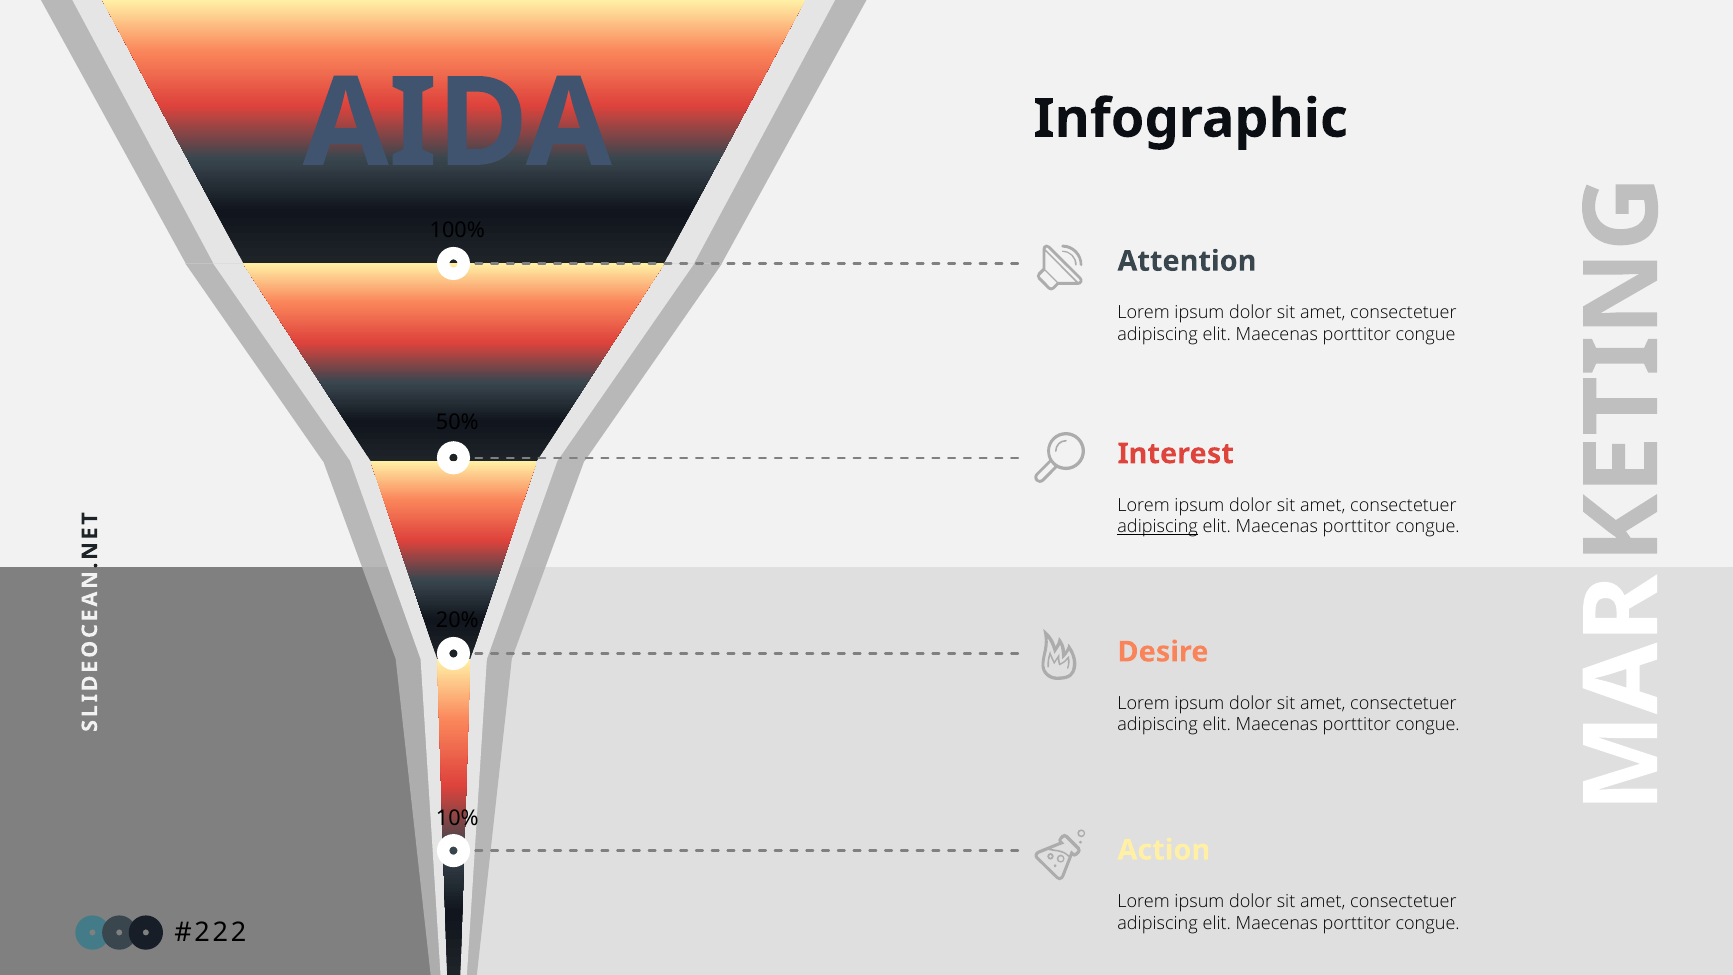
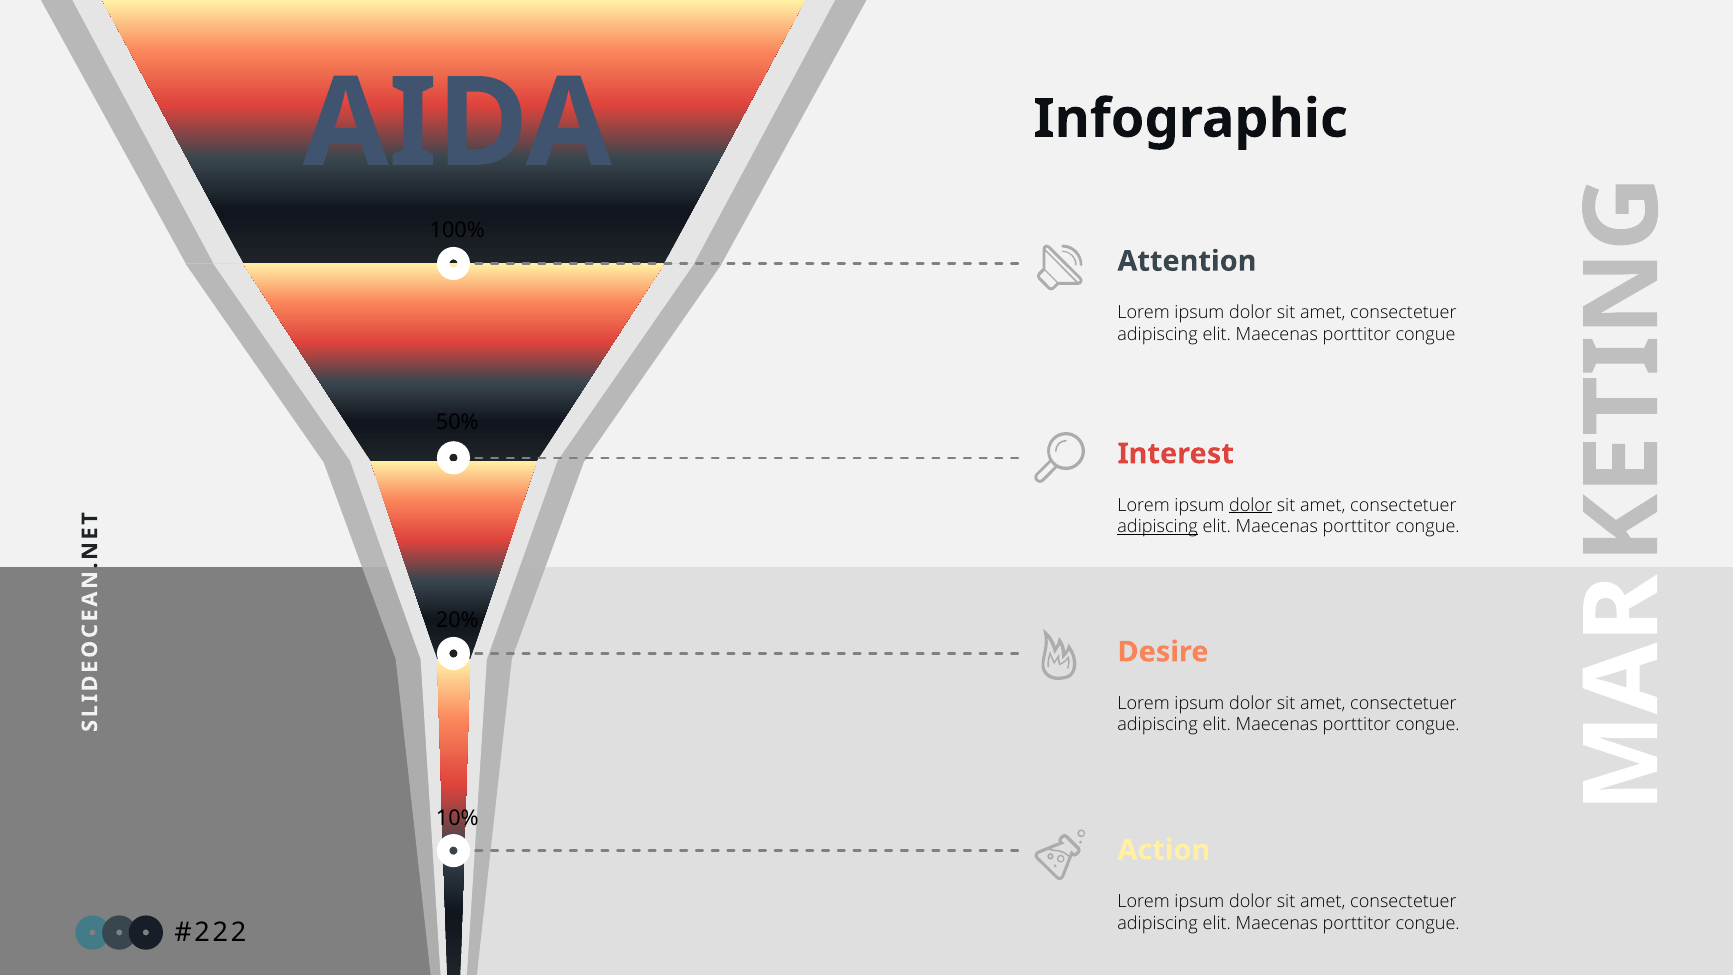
dolor at (1251, 505) underline: none -> present
